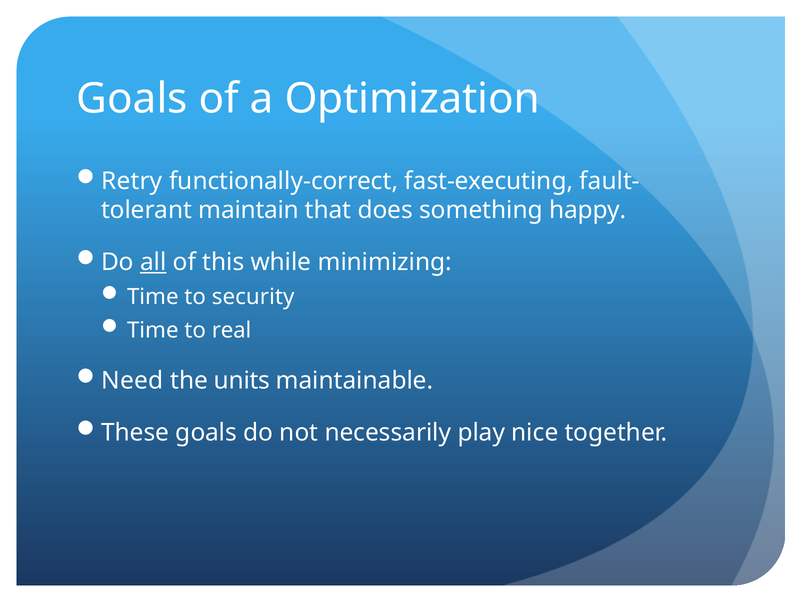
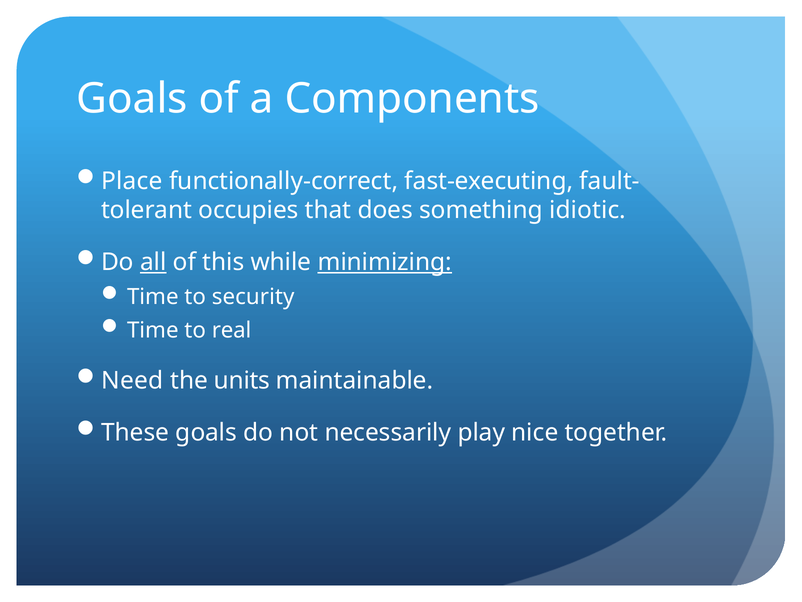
Optimization: Optimization -> Components
Retry: Retry -> Place
maintain: maintain -> occupies
happy: happy -> idiotic
minimizing underline: none -> present
